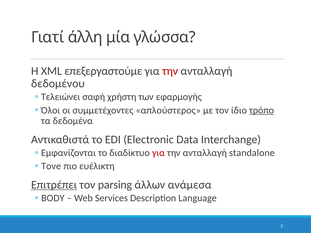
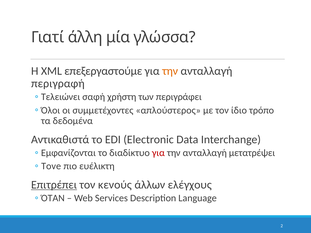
την at (170, 71) colour: red -> orange
δεδομένου: δεδομένου -> περιγραφή
εφαρμογής: εφαρμογής -> περιγράφει
τρόπο underline: present -> none
standalone: standalone -> μετατρέψει
parsing: parsing -> κενούς
ανάμεσα: ανάμεσα -> ελέγχους
BODY: BODY -> ΌΤΑΝ
